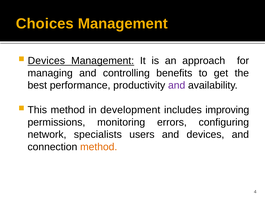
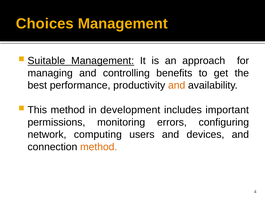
Devices at (46, 61): Devices -> Suitable
and at (177, 86) colour: purple -> orange
improving: improving -> important
specialists: specialists -> computing
